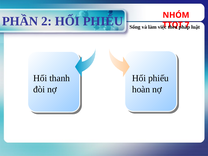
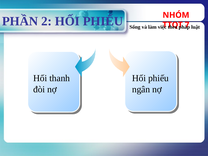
hoàn: hoàn -> ngân
